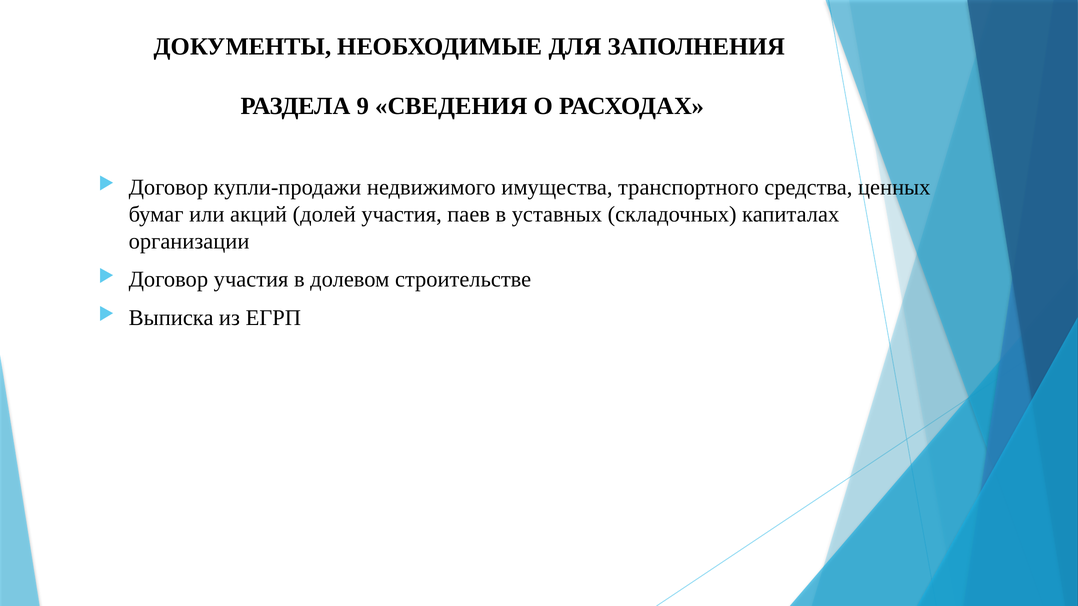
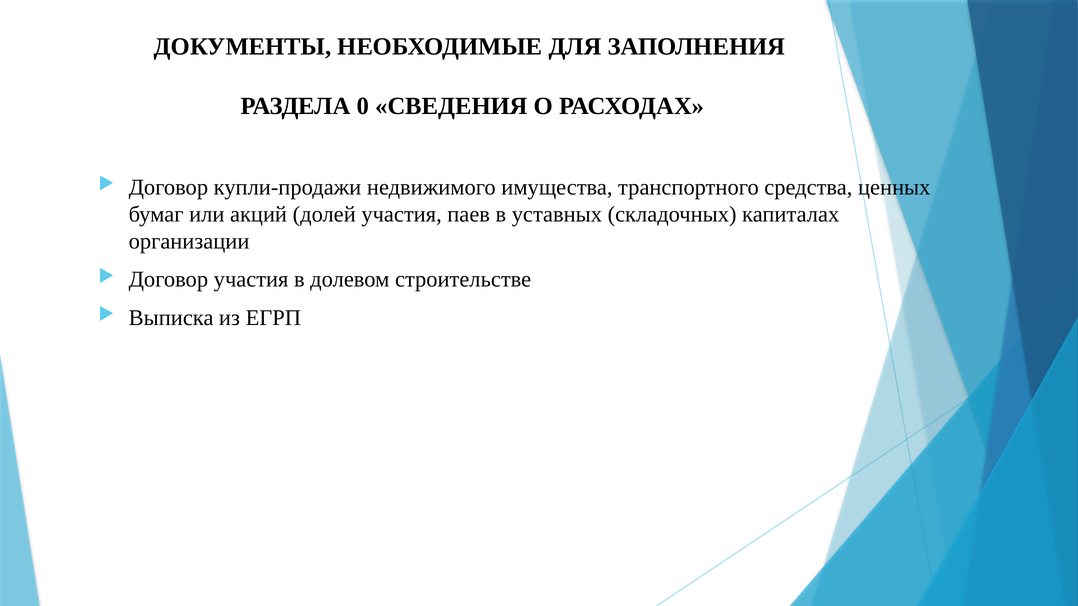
9: 9 -> 0
